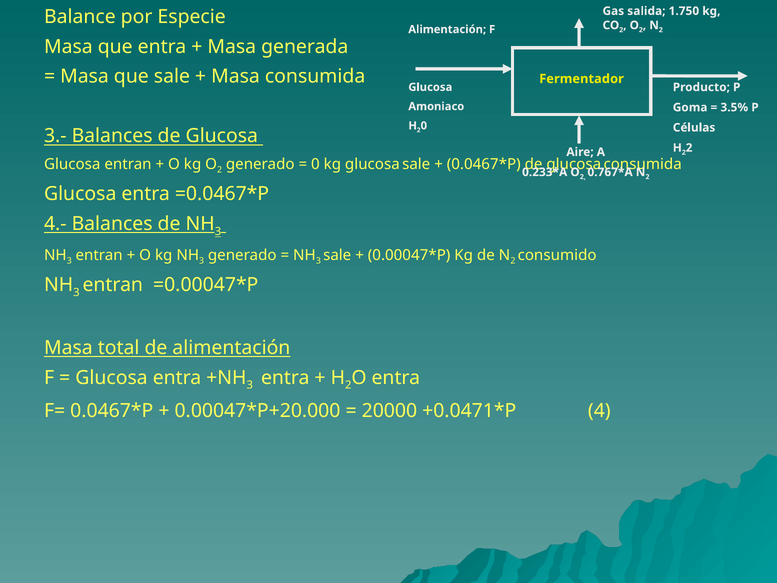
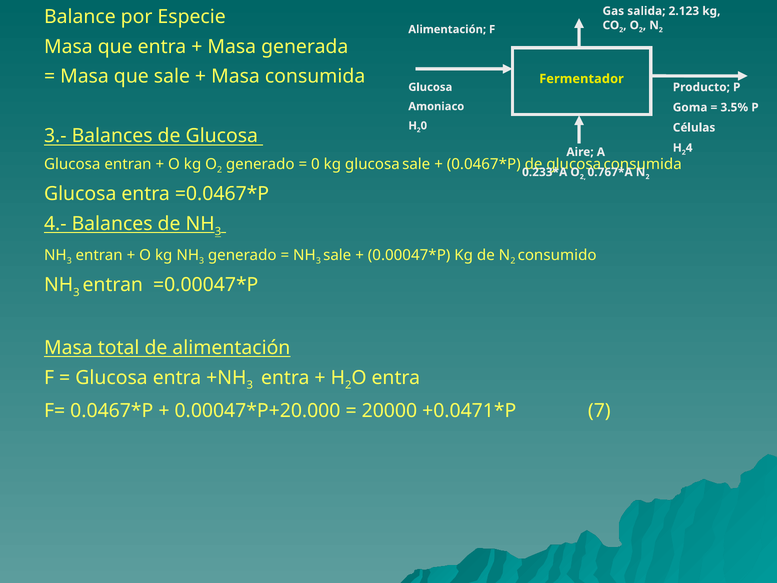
1.750: 1.750 -> 2.123
2 at (689, 148): 2 -> 4
4: 4 -> 7
